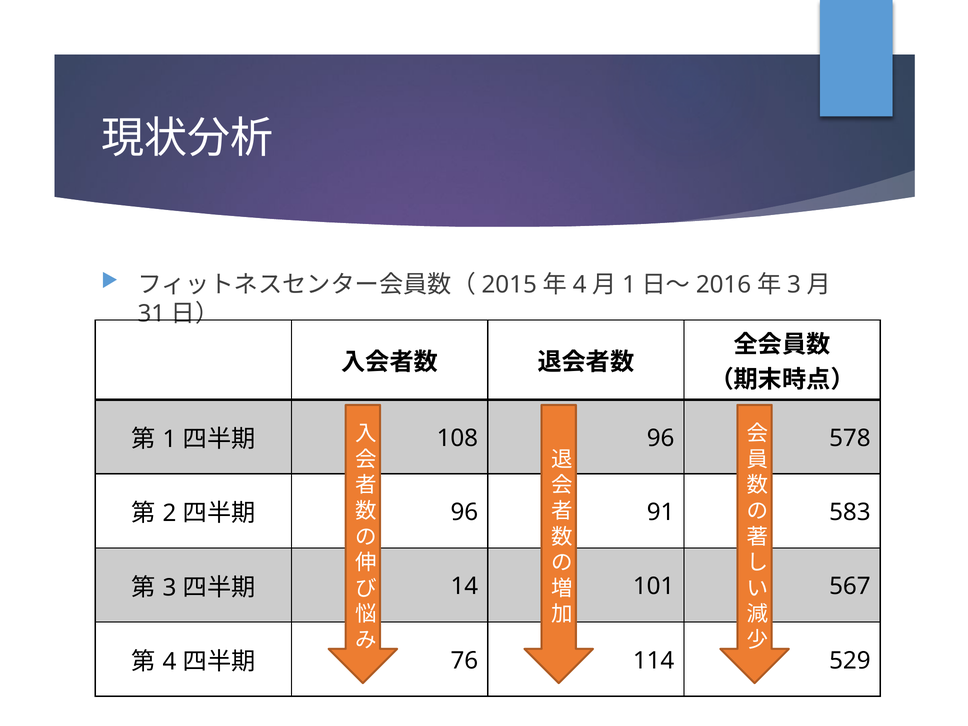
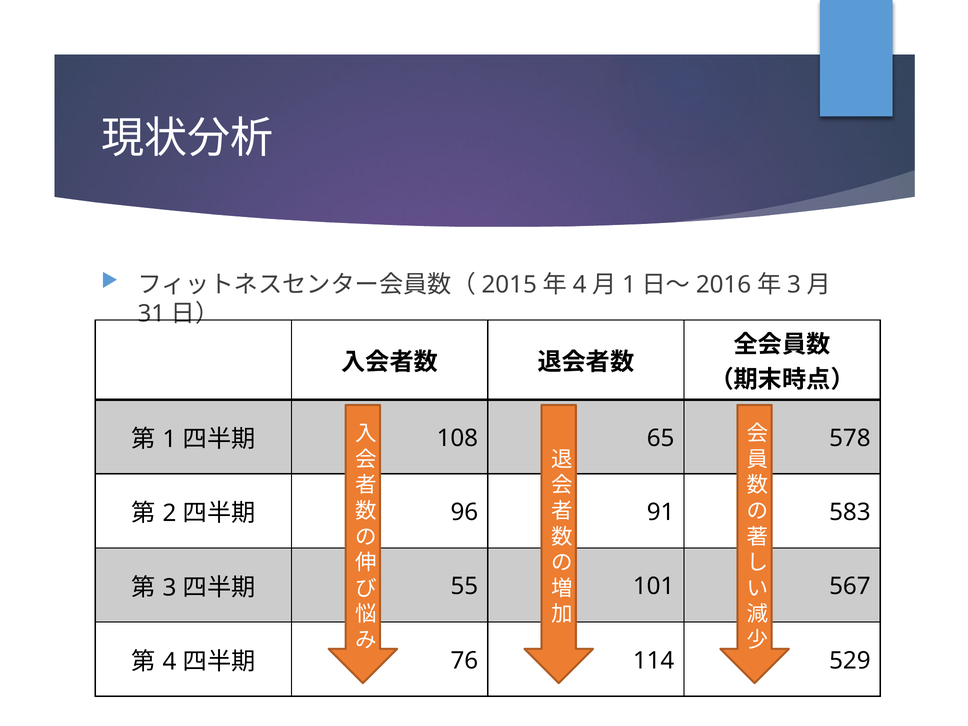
108 96: 96 -> 65
14: 14 -> 55
